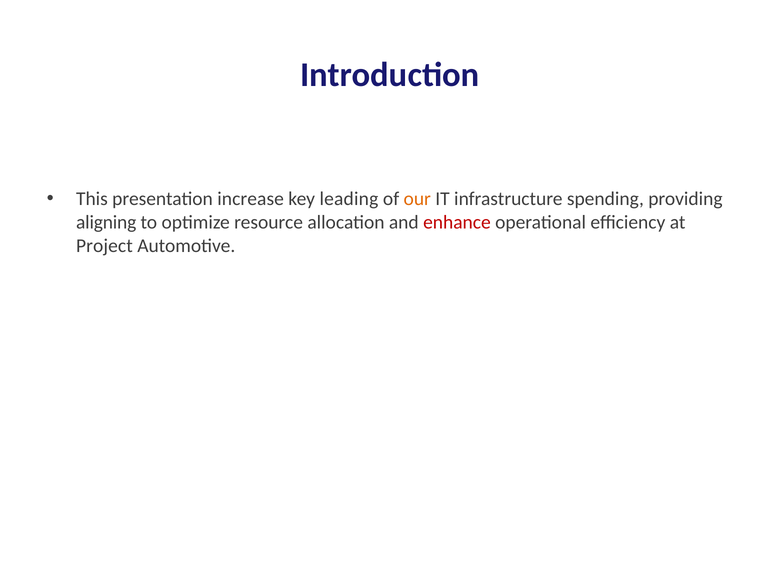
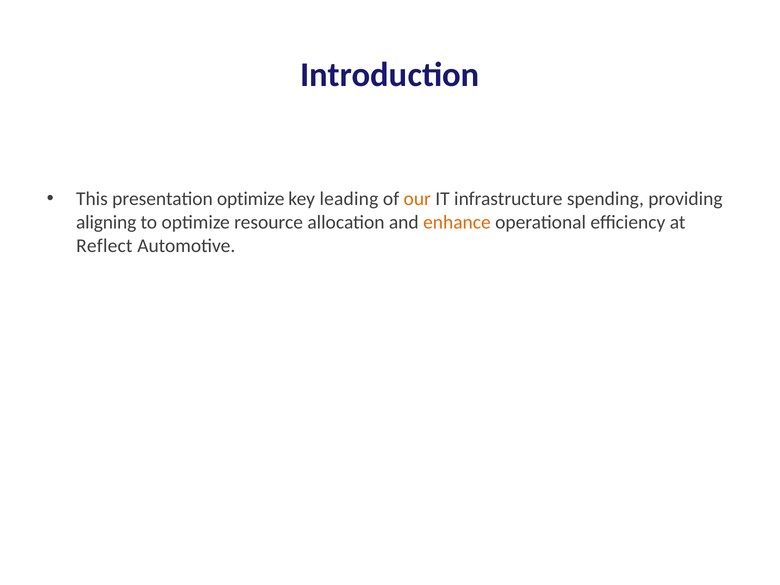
presentation increase: increase -> optimize
enhance colour: red -> orange
Project: Project -> Reflect
